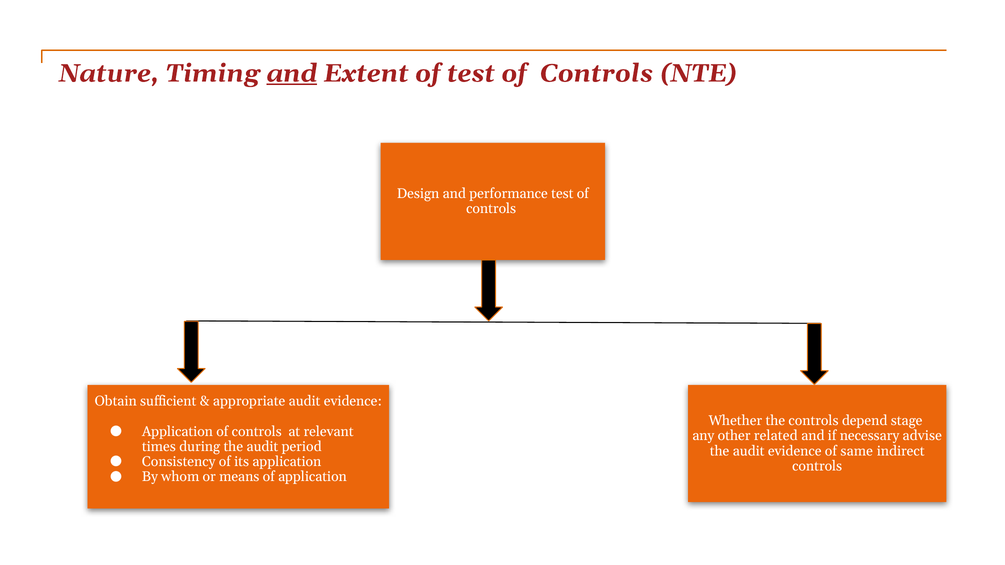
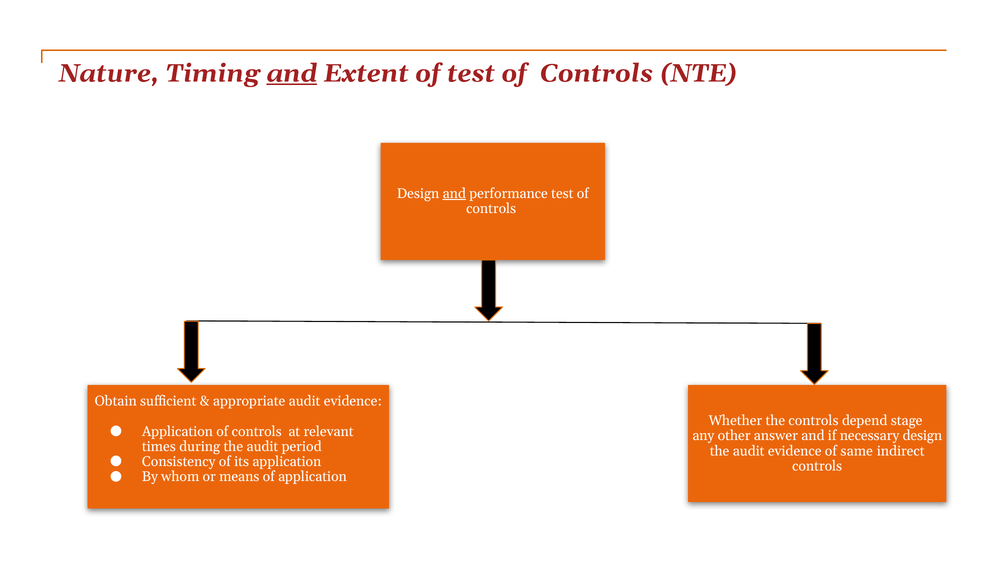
and at (454, 194) underline: none -> present
related: related -> answer
necessary advise: advise -> design
